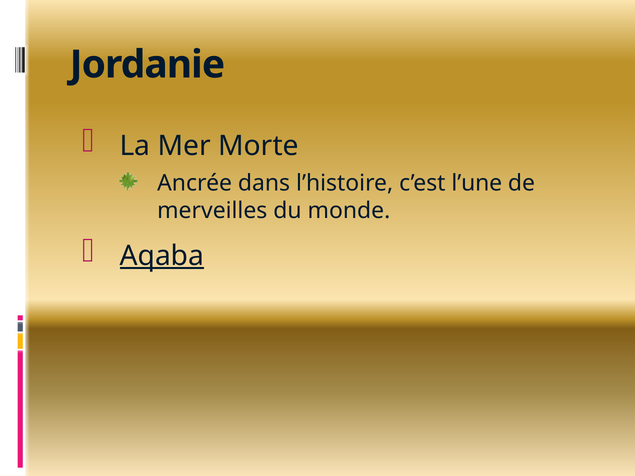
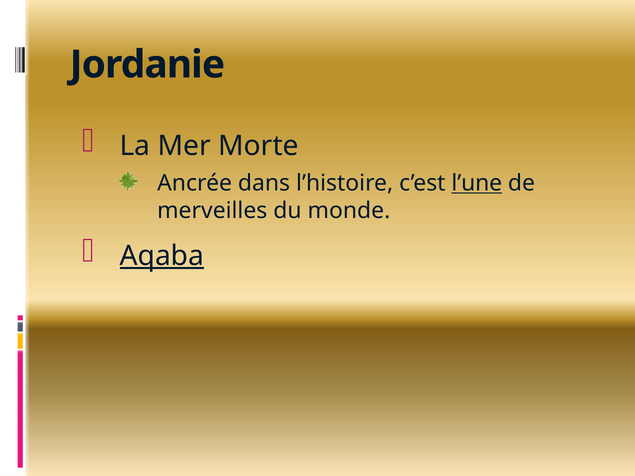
l’une underline: none -> present
